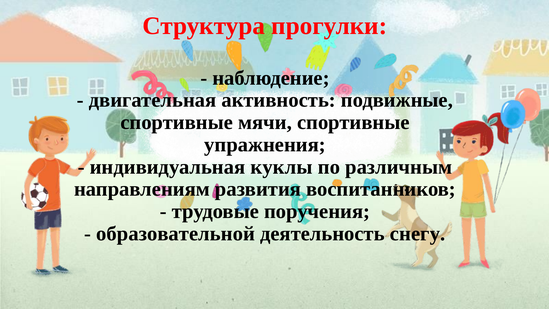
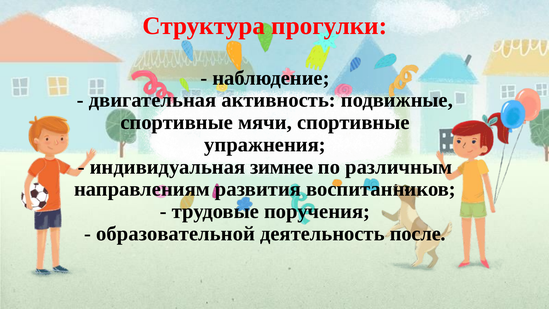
куклы: куклы -> зимнее
снегу: снегу -> после
